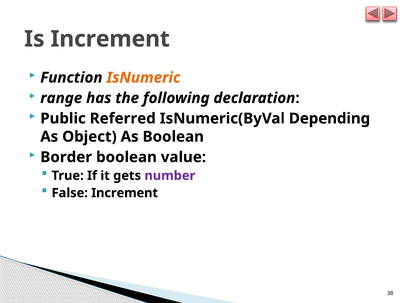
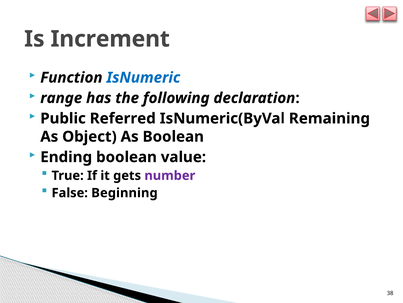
IsNumeric colour: orange -> blue
Depending: Depending -> Remaining
Border: Border -> Ending
False Increment: Increment -> Beginning
